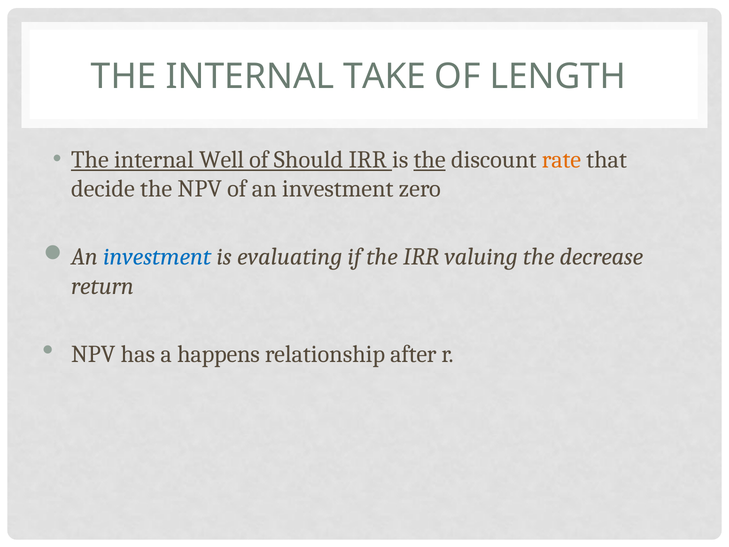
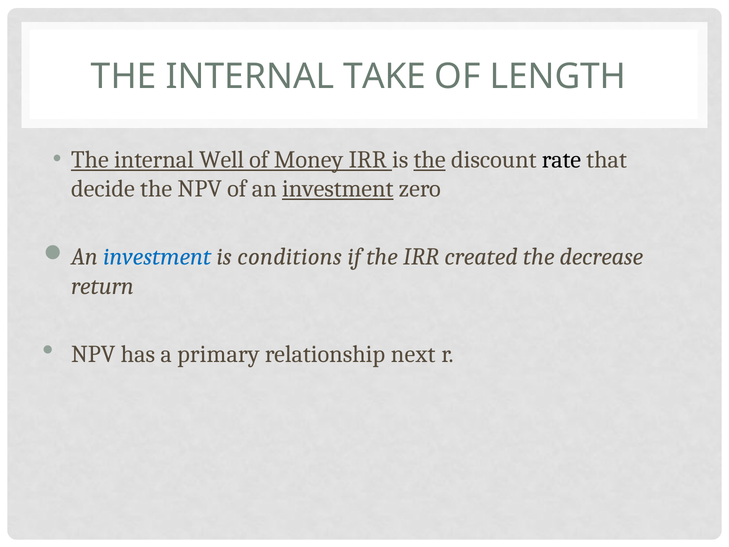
Should: Should -> Money
rate colour: orange -> black
investment at (338, 189) underline: none -> present
evaluating: evaluating -> conditions
valuing: valuing -> created
happens: happens -> primary
after: after -> next
